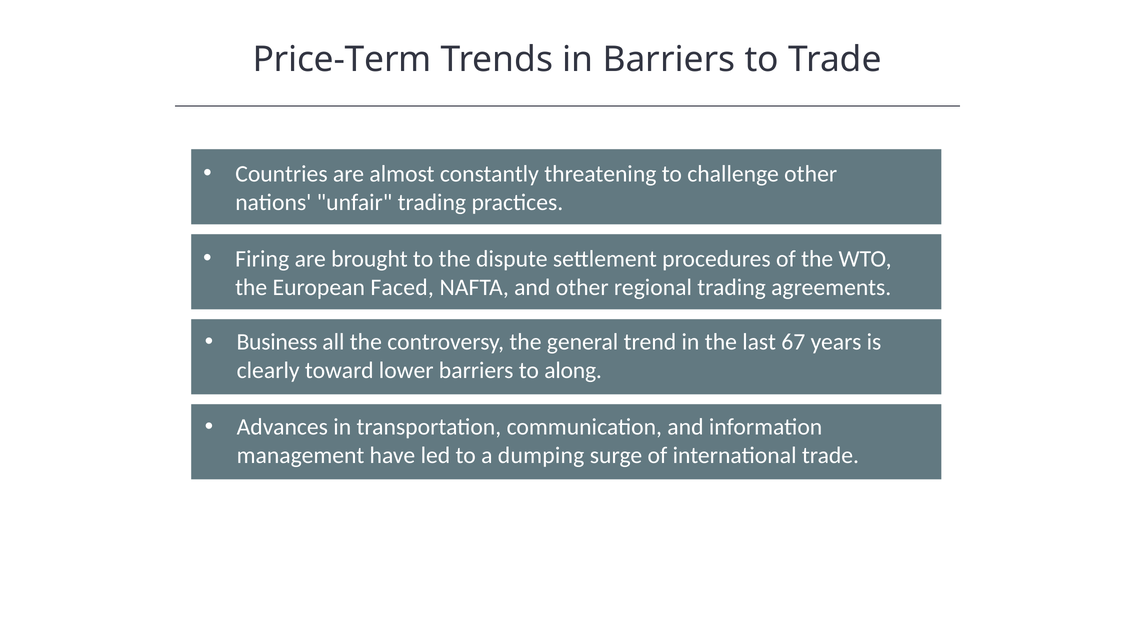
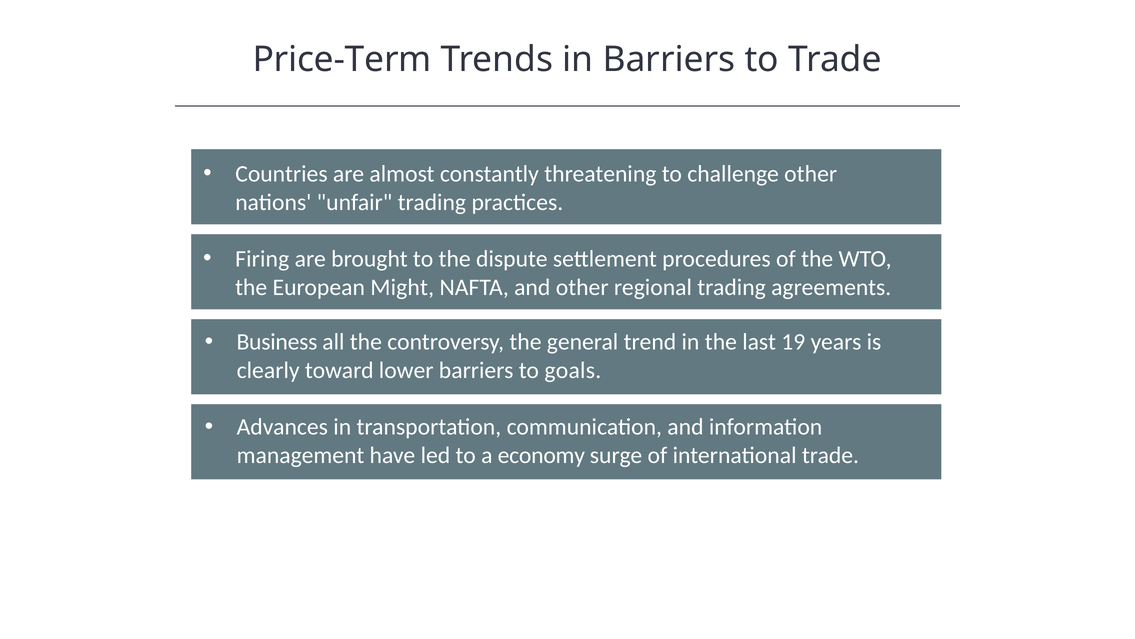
Faced: Faced -> Might
67: 67 -> 19
along: along -> goals
dumping: dumping -> economy
